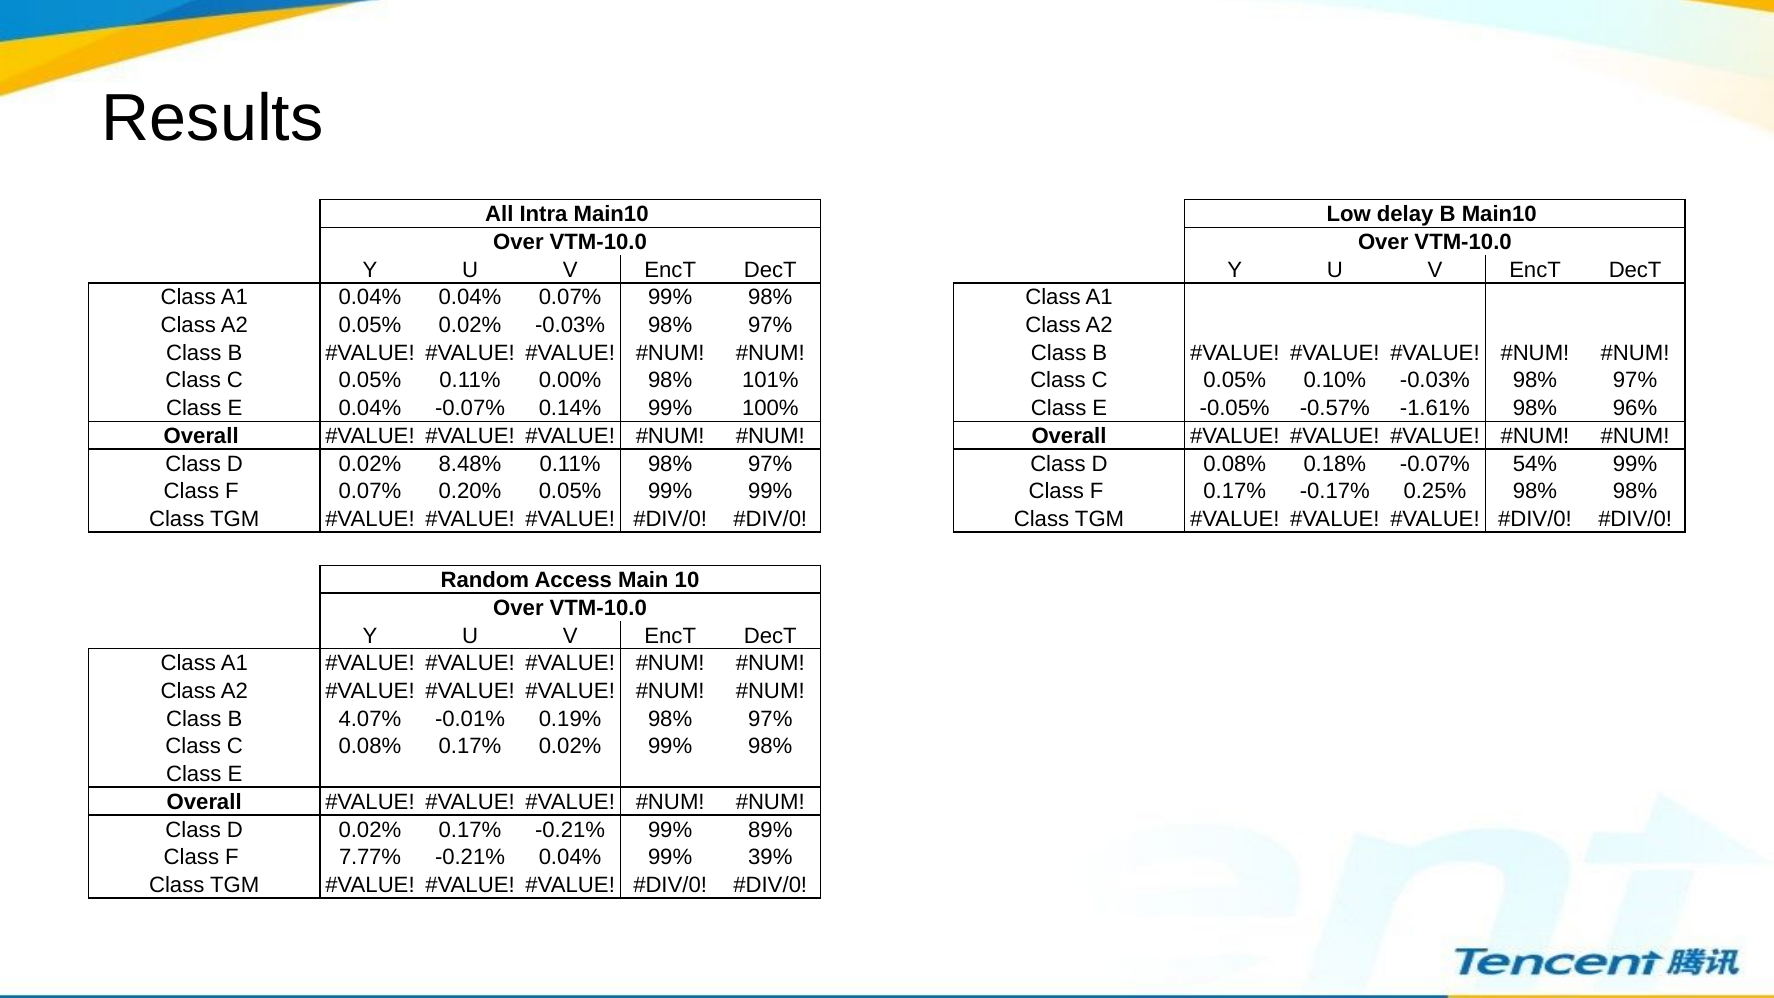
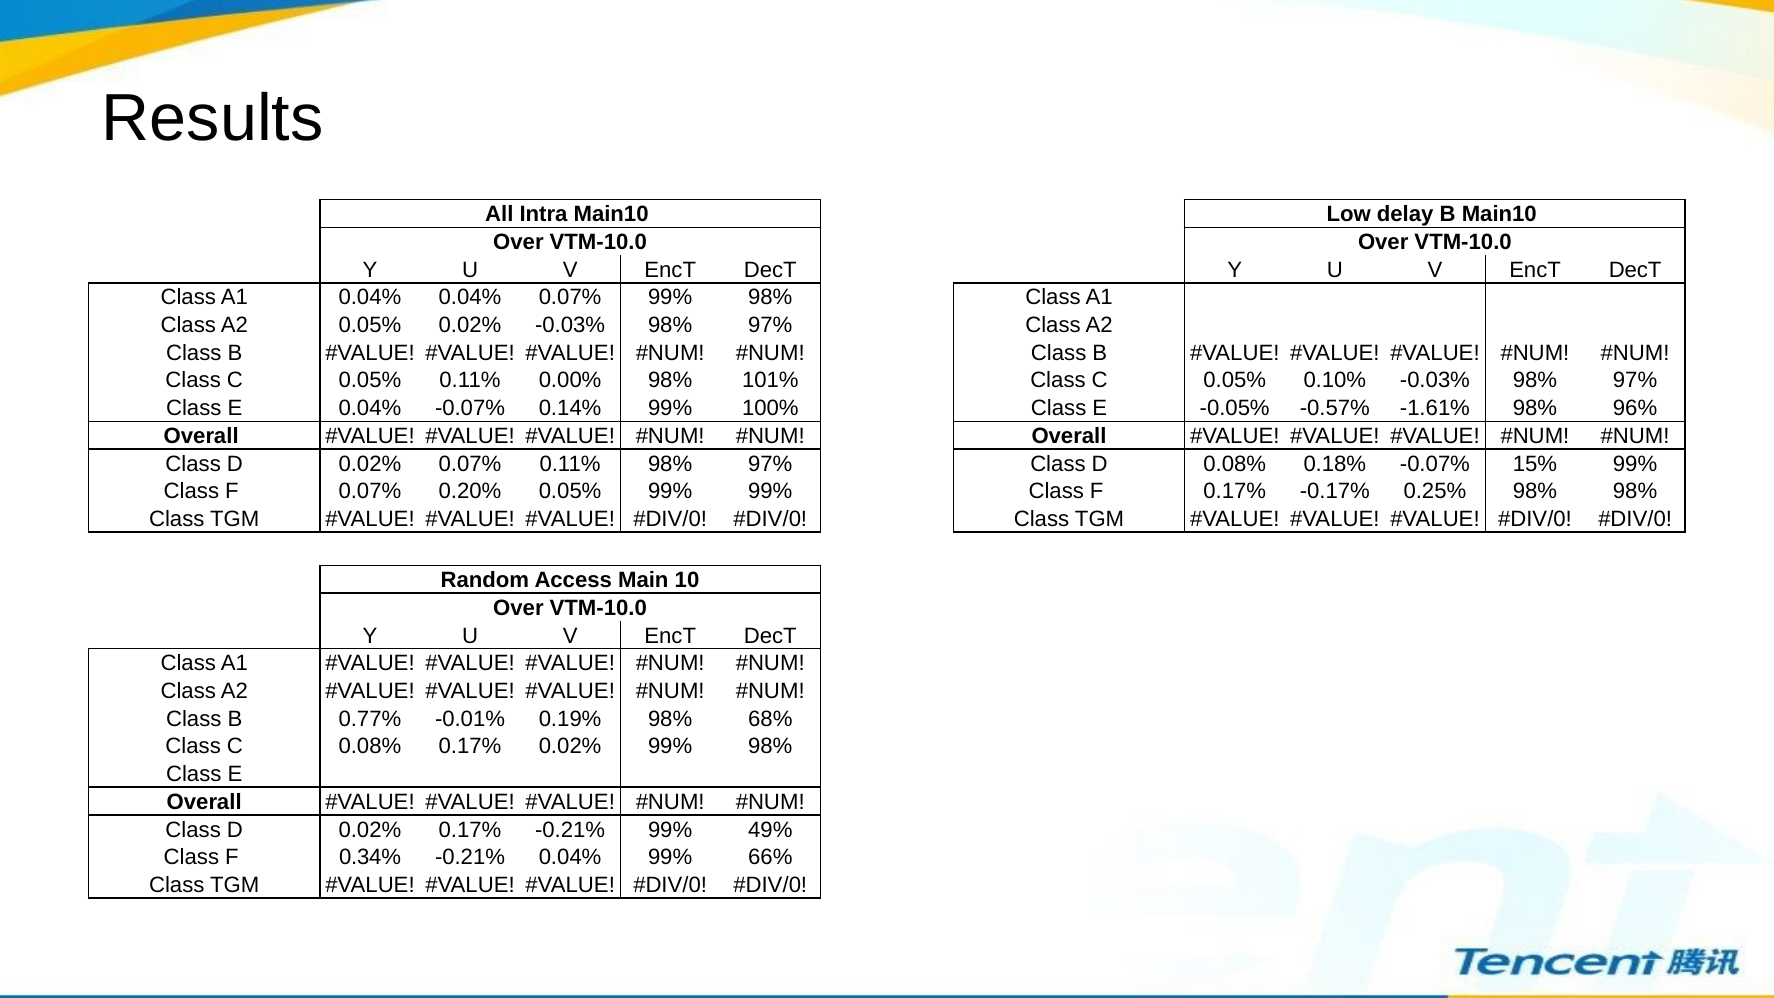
0.02% 8.48%: 8.48% -> 0.07%
54%: 54% -> 15%
4.07%: 4.07% -> 0.77%
0.19% 98% 97%: 97% -> 68%
89%: 89% -> 49%
7.77%: 7.77% -> 0.34%
39%: 39% -> 66%
